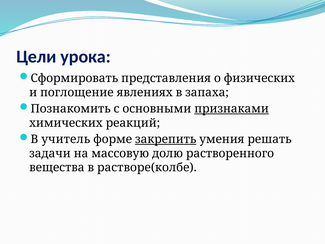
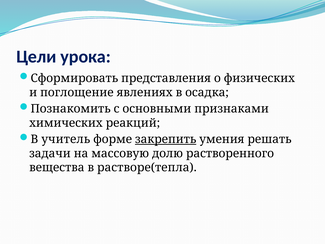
запаха: запаха -> осадка
признаками underline: present -> none
растворе(колбе: растворе(колбе -> растворе(тепла
